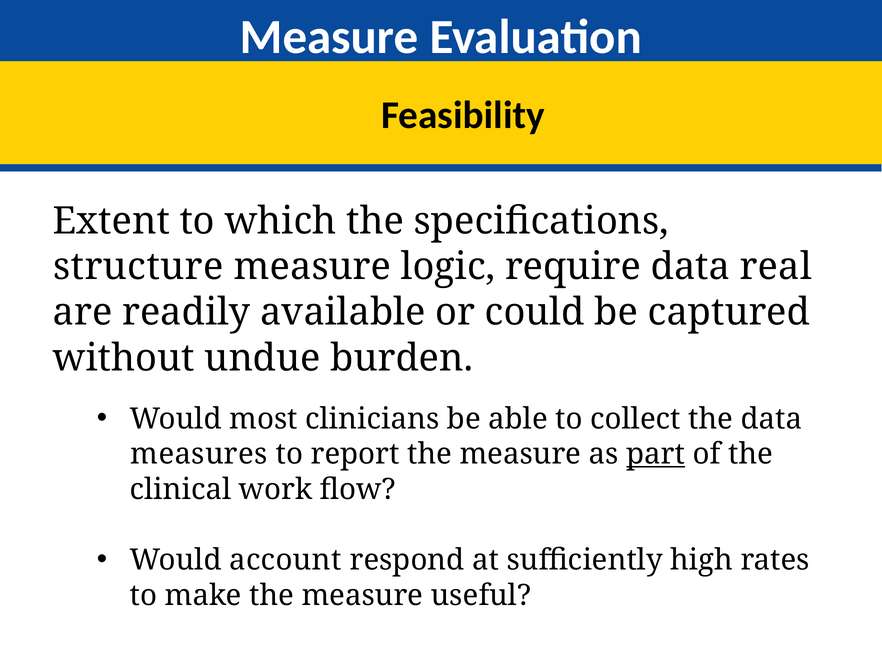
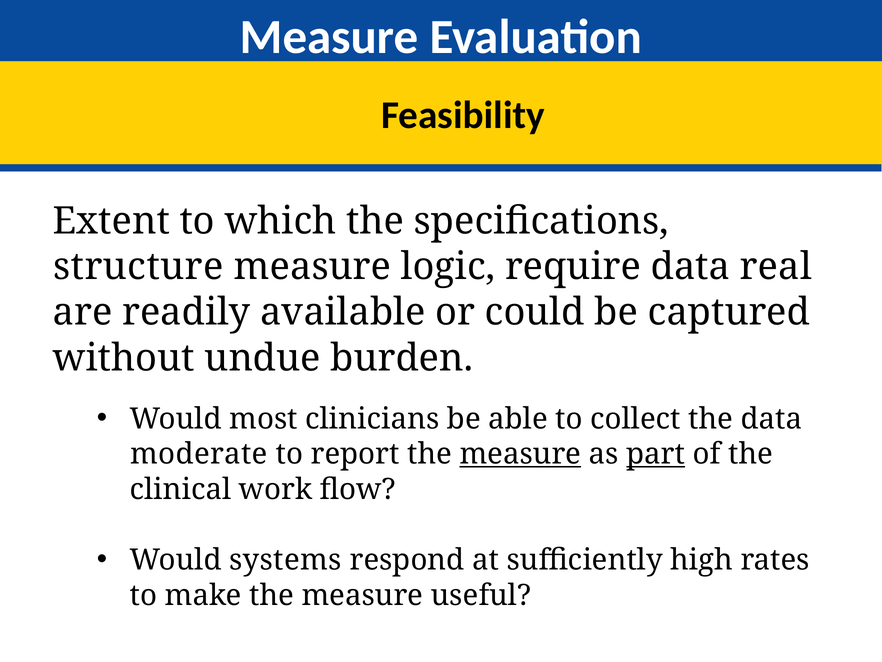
measures: measures -> moderate
measure at (520, 454) underline: none -> present
account: account -> systems
